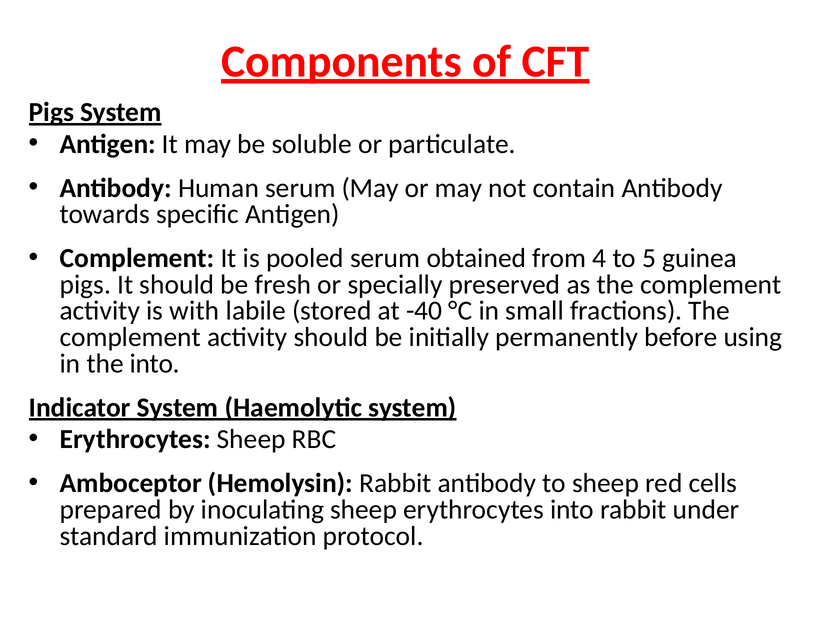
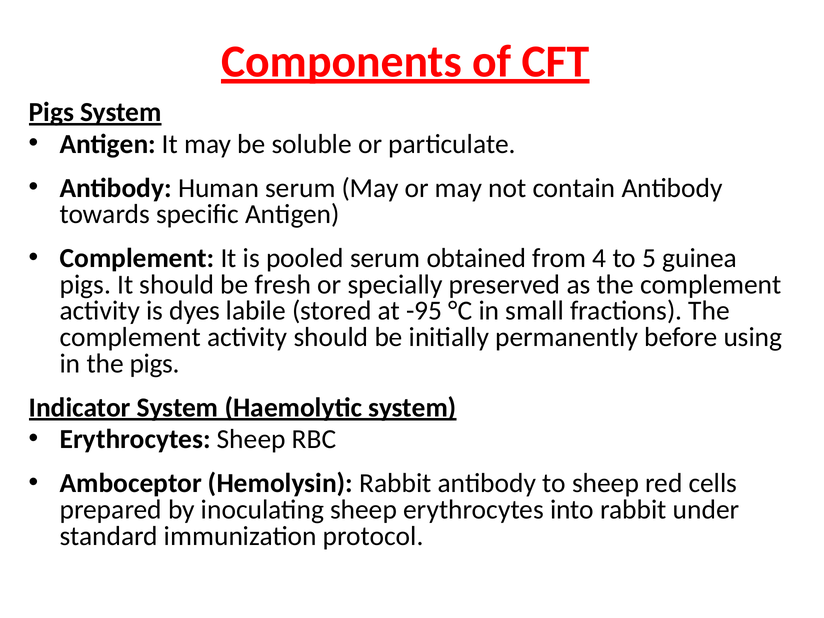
with: with -> dyes
-40: -40 -> -95
the into: into -> pigs
